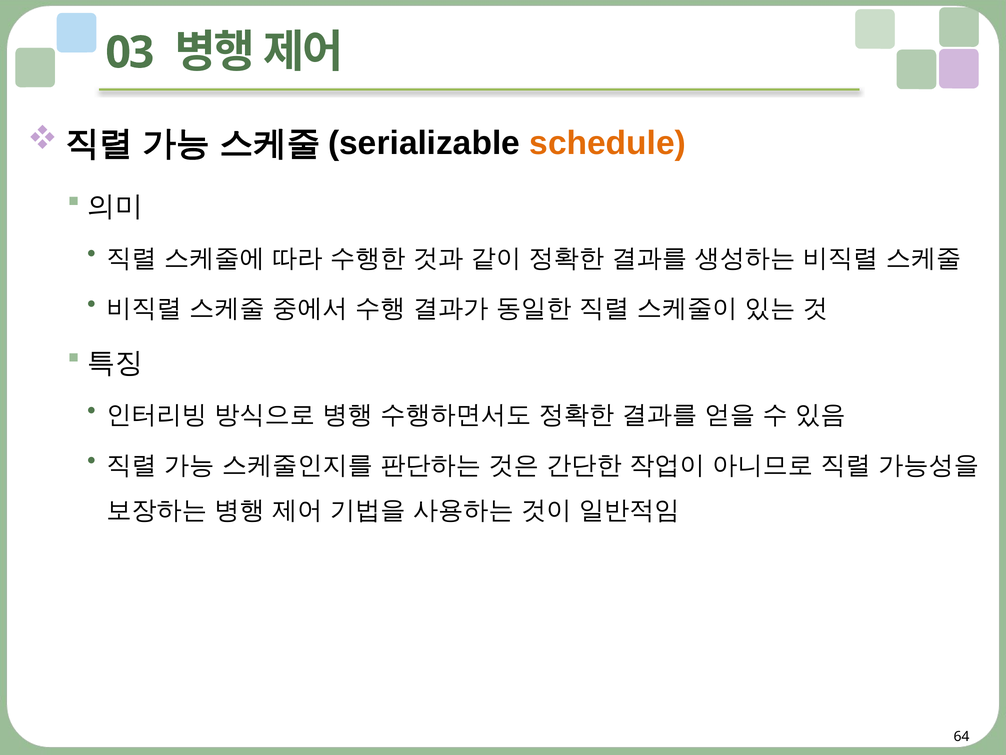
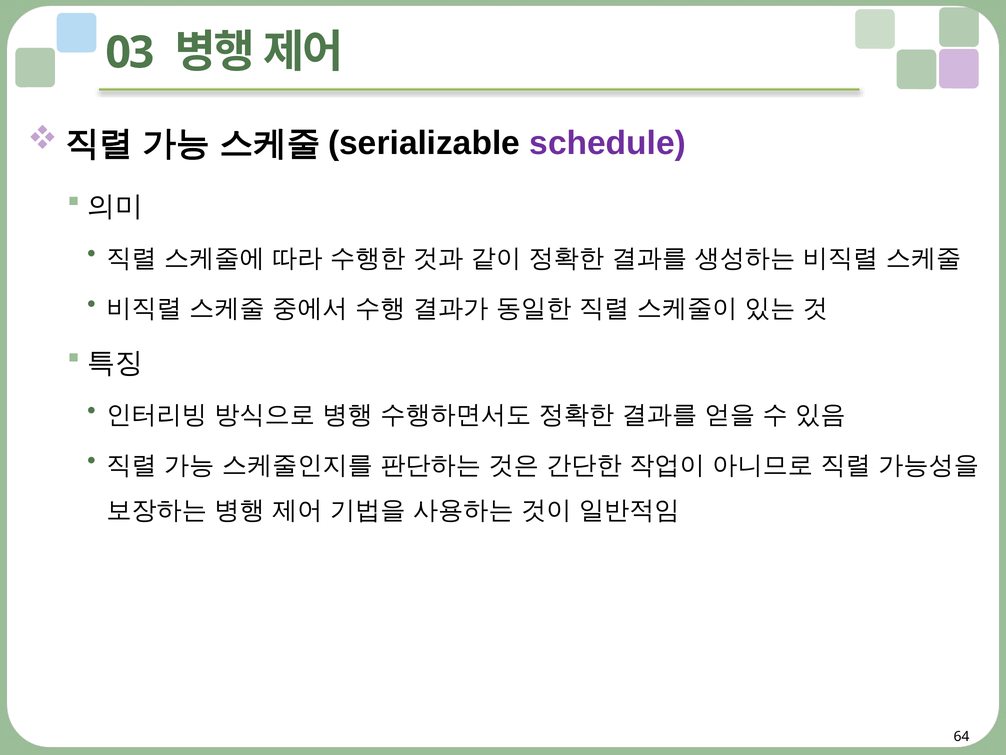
schedule colour: orange -> purple
